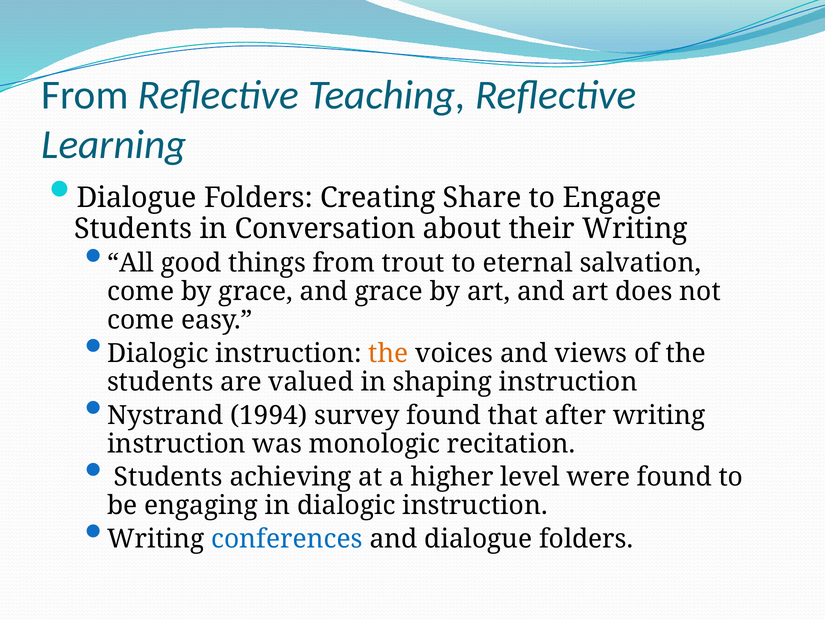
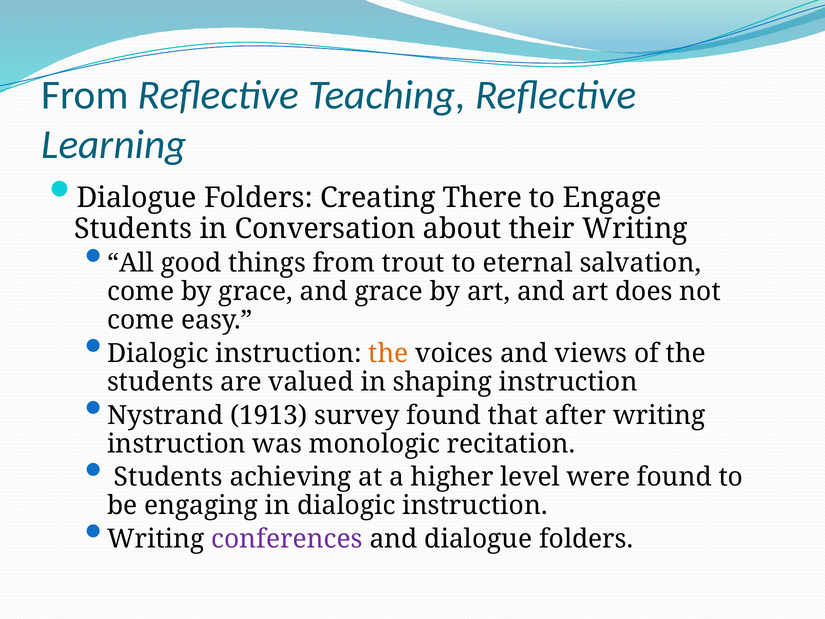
Share: Share -> There
1994: 1994 -> 1913
conferences colour: blue -> purple
